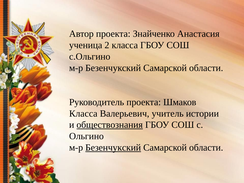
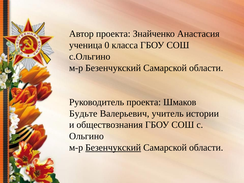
2: 2 -> 0
Класса at (83, 113): Класса -> Будьте
обществознания underline: present -> none
